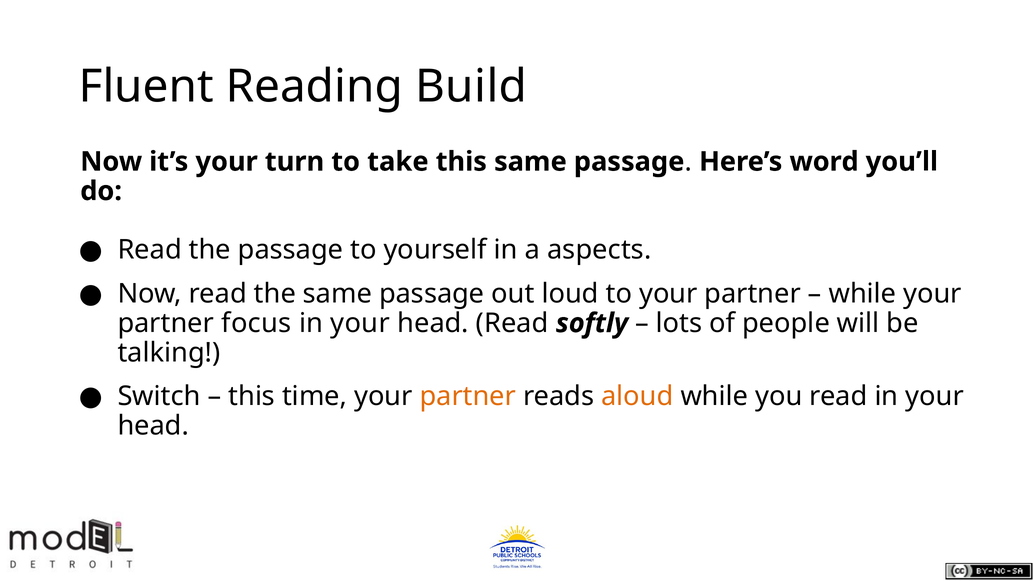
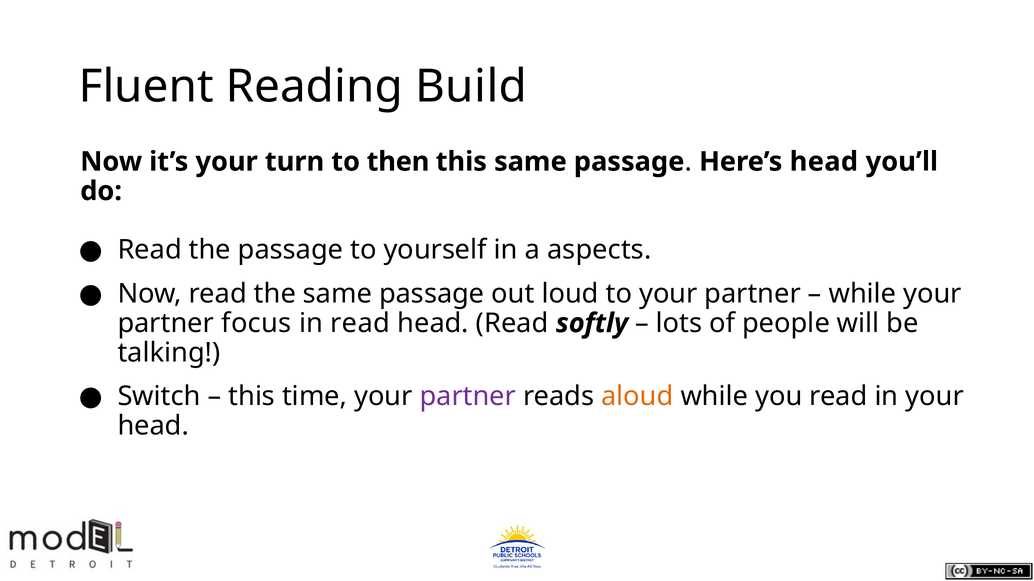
take: take -> then
Here’s word: word -> head
your at (360, 324): your -> read
partner at (468, 397) colour: orange -> purple
